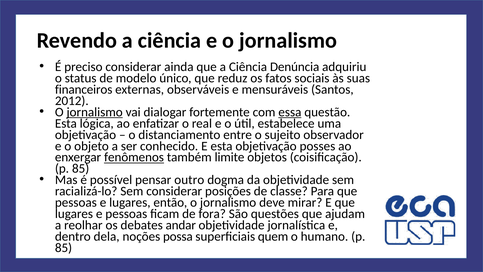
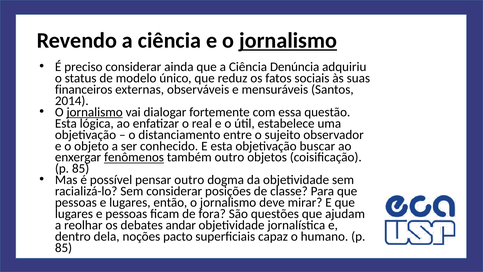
jornalismo at (288, 41) underline: none -> present
2012: 2012 -> 2014
essa underline: present -> none
posses: posses -> buscar
também limite: limite -> outro
possa: possa -> pacto
quem: quem -> capaz
